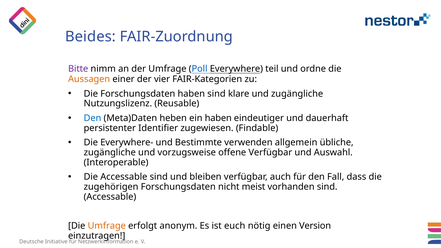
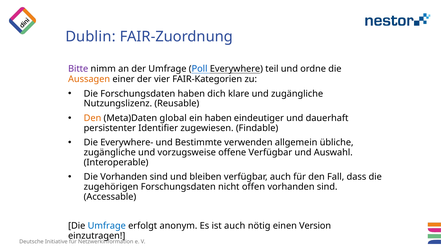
Beides: Beides -> Dublin
haben sind: sind -> dich
Den at (93, 118) colour: blue -> orange
heben: heben -> global
Die Accessable: Accessable -> Vorhanden
meist: meist -> offen
Umfrage at (107, 226) colour: orange -> blue
ist euch: euch -> auch
